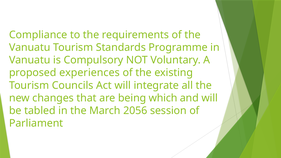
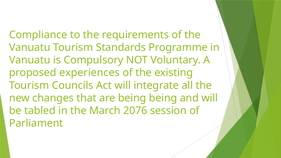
being which: which -> being
2056: 2056 -> 2076
